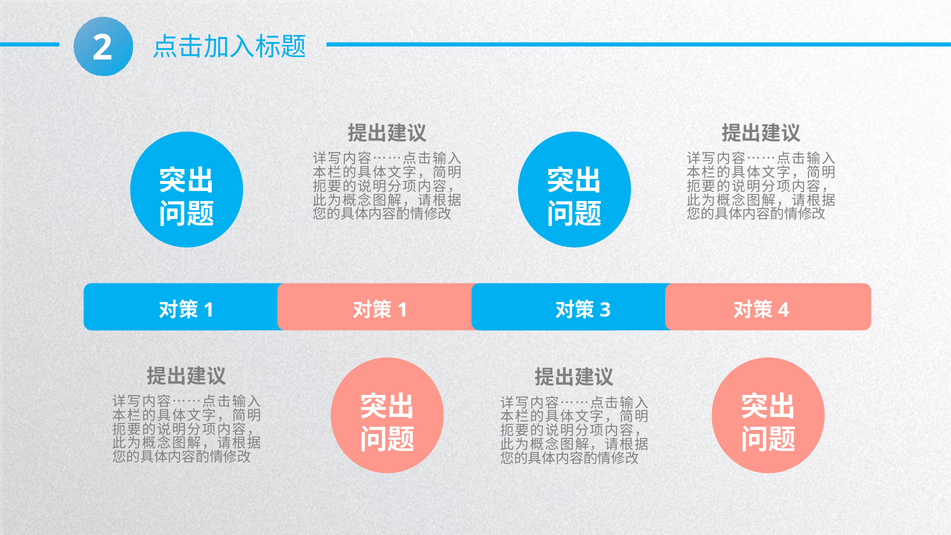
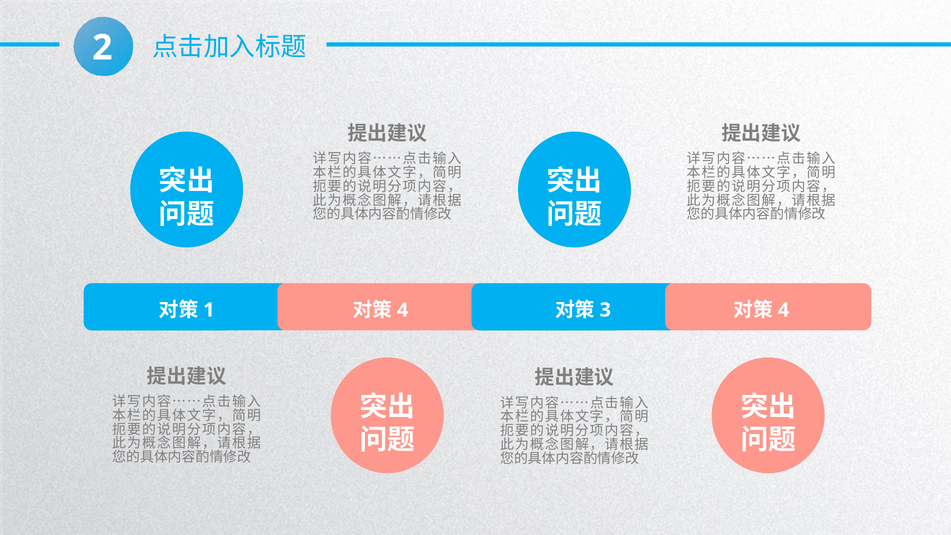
1 at (403, 310): 1 -> 4
